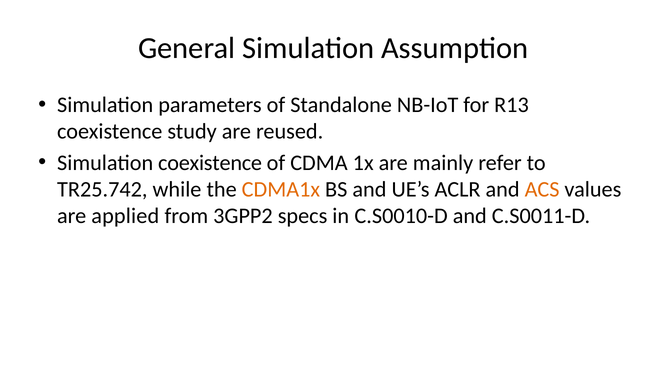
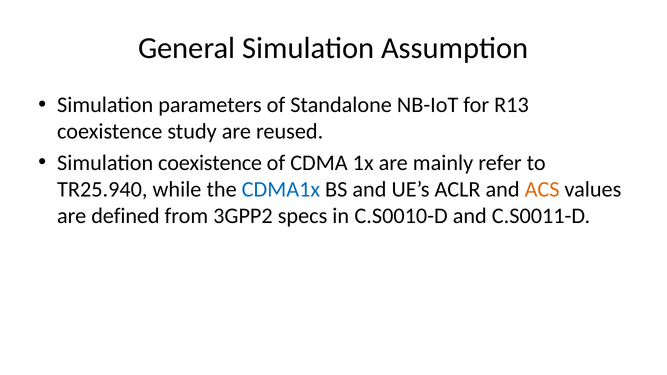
TR25.742: TR25.742 -> TR25.940
CDMA1x colour: orange -> blue
applied: applied -> defined
